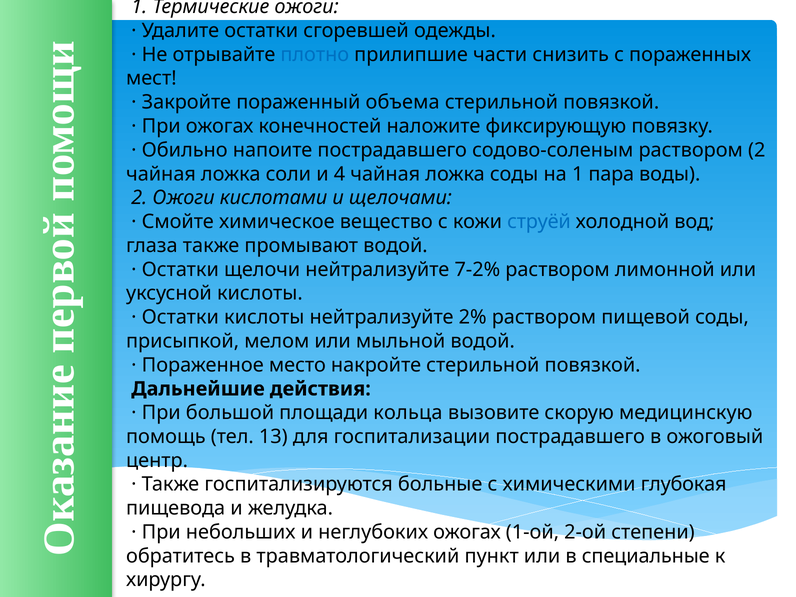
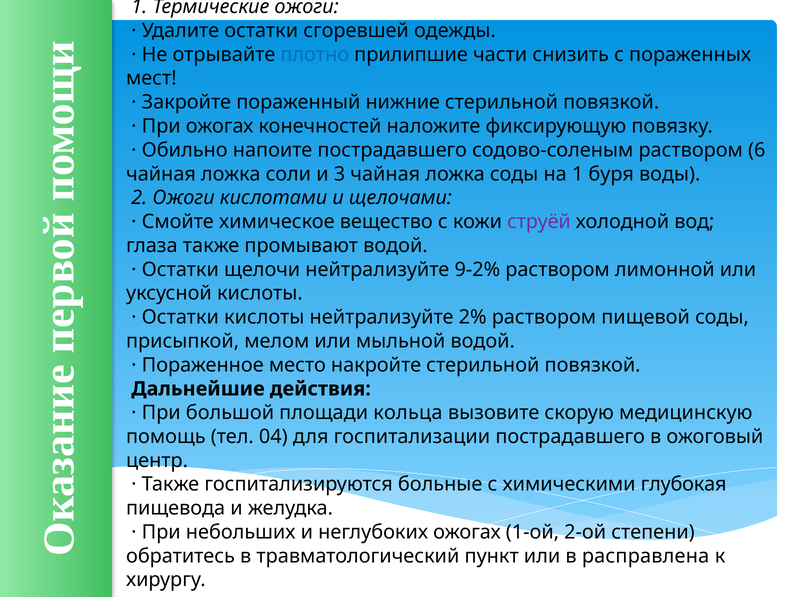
объема: объема -> нижние
раствором 2: 2 -> 6
4: 4 -> 3
пара: пара -> буря
струёй colour: blue -> purple
7-2%: 7-2% -> 9-2%
13: 13 -> 04
специальные: специальные -> расправлена
